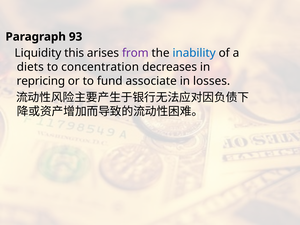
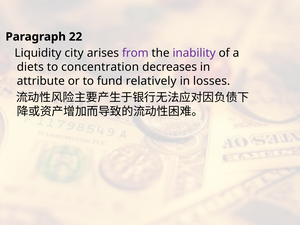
93: 93 -> 22
this: this -> city
inability colour: blue -> purple
repricing: repricing -> attribute
associate: associate -> relatively
